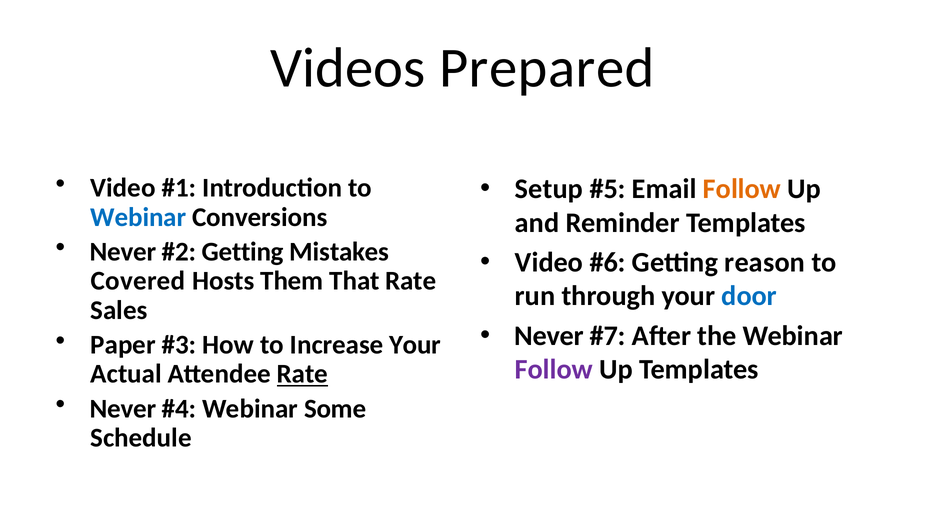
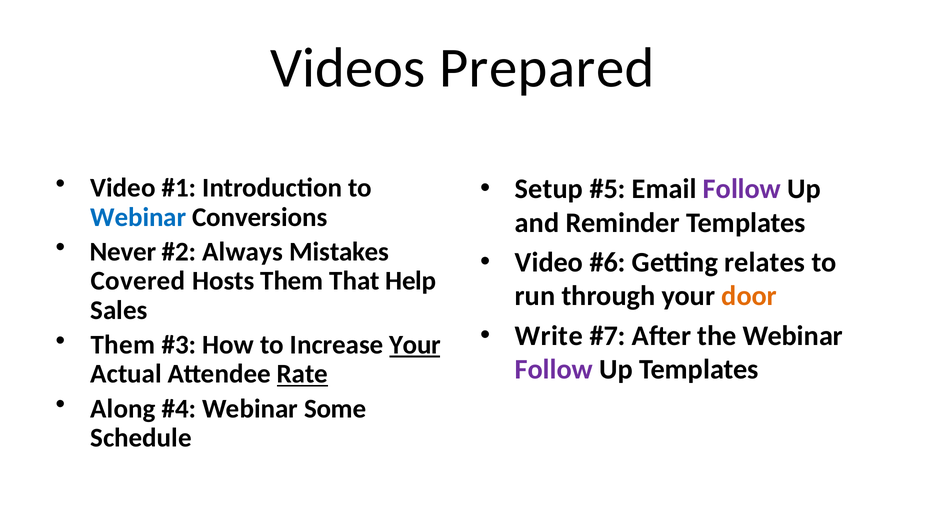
Follow at (742, 189) colour: orange -> purple
Getting at (243, 252): Getting -> Always
reason: reason -> relates
That Rate: Rate -> Help
door colour: blue -> orange
Never at (549, 336): Never -> Write
Paper at (123, 345): Paper -> Them
Your at (415, 345) underline: none -> present
Never at (123, 409): Never -> Along
